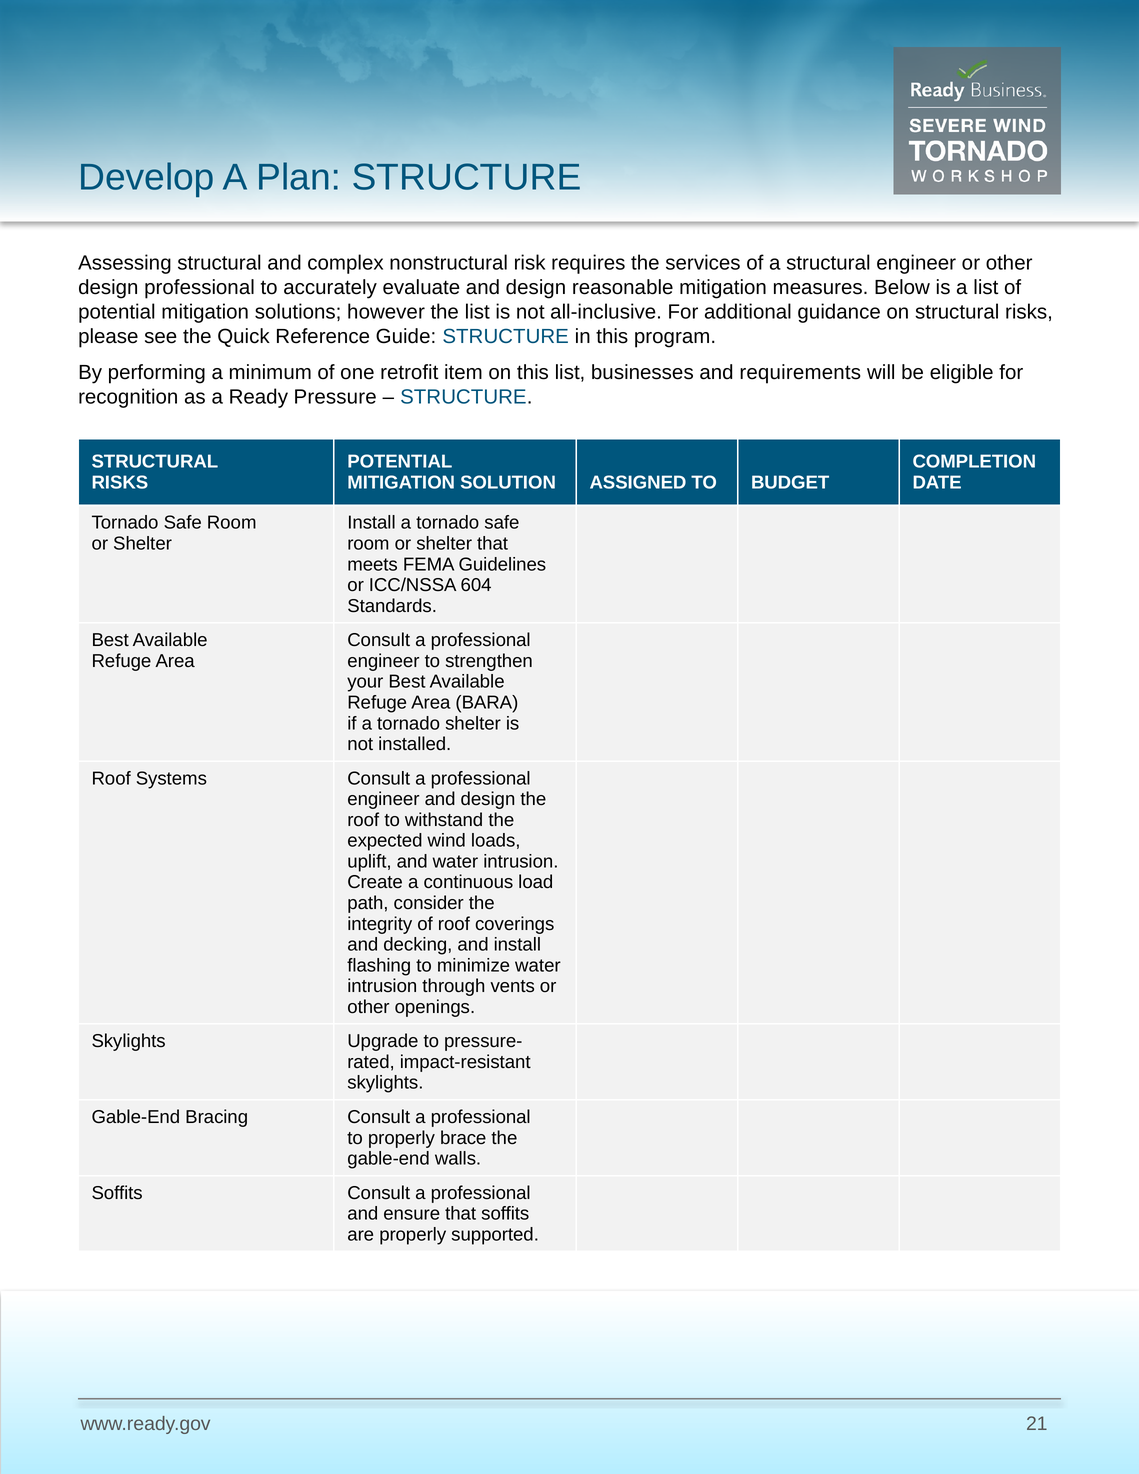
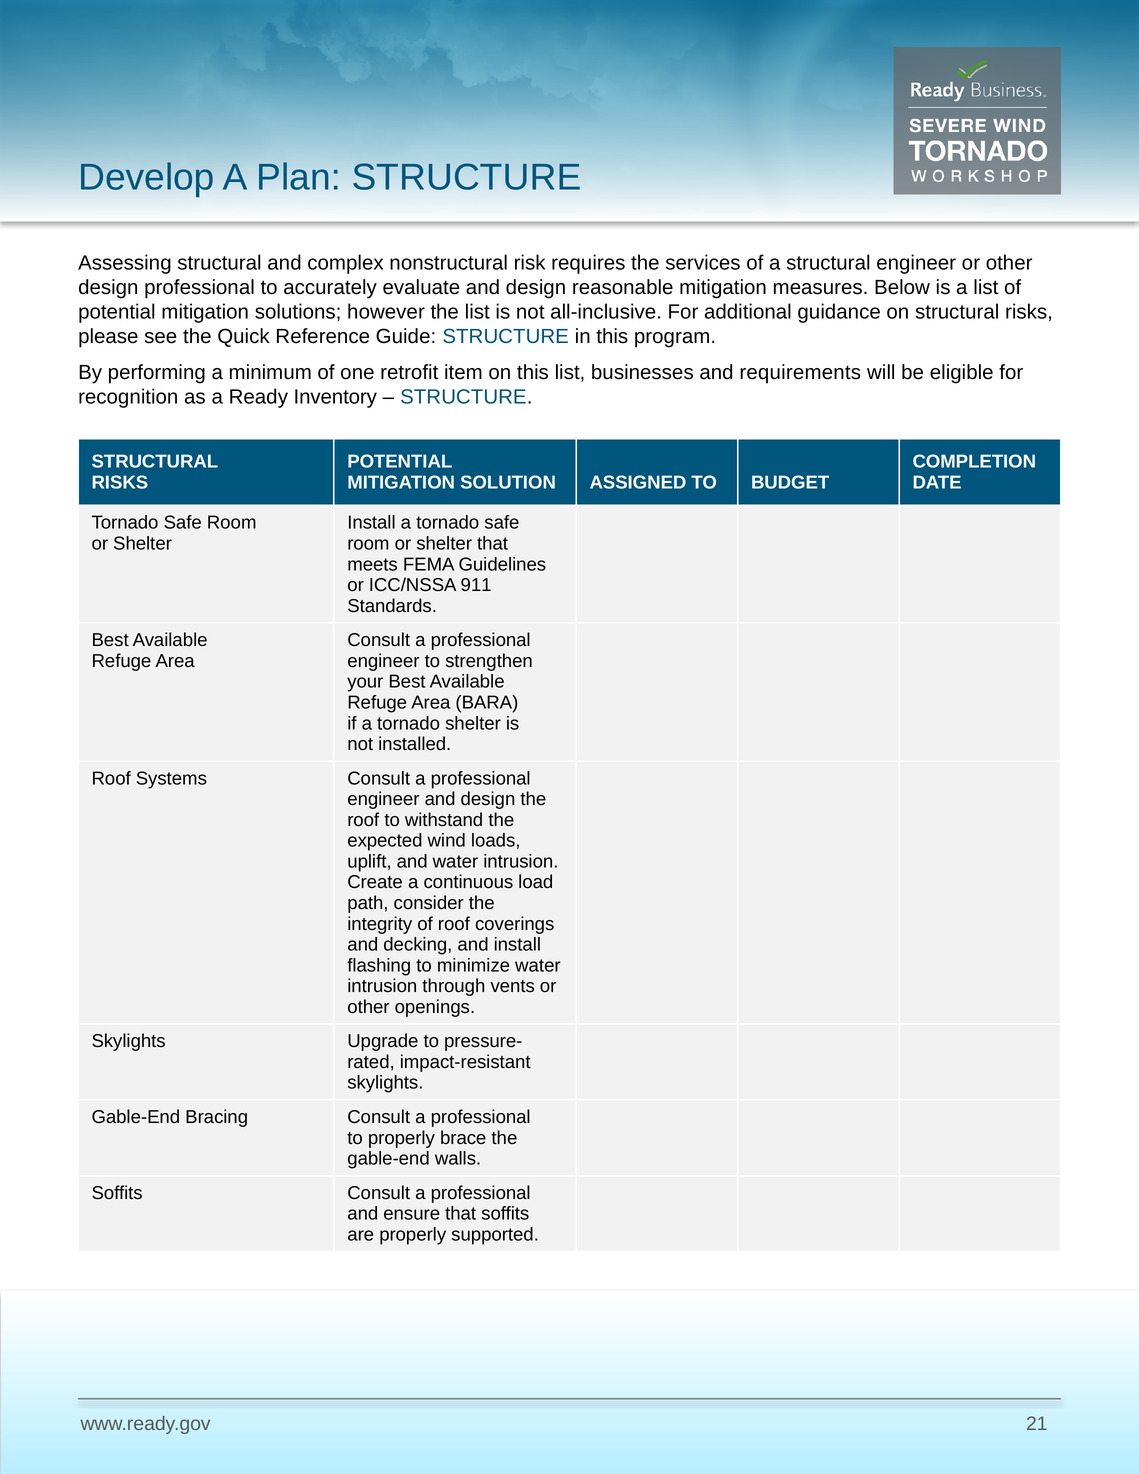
Pressure: Pressure -> Inventory
604: 604 -> 911
